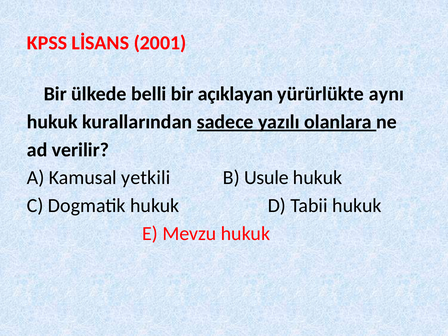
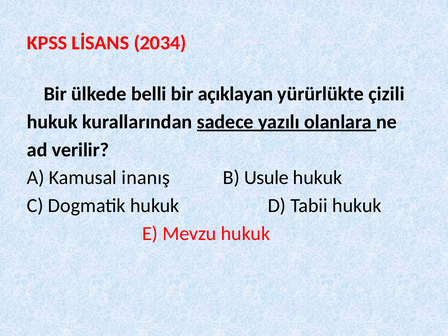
2001: 2001 -> 2034
aynı: aynı -> çizili
yetkili: yetkili -> inanış
